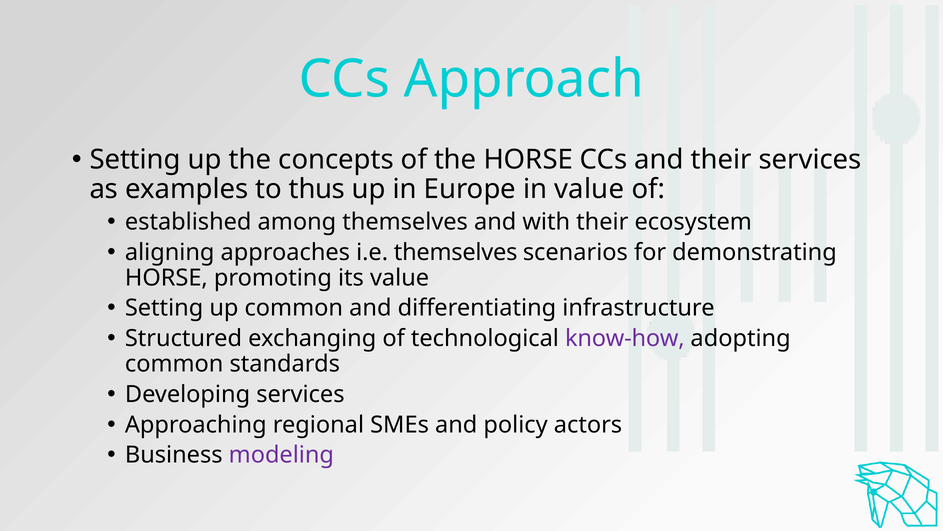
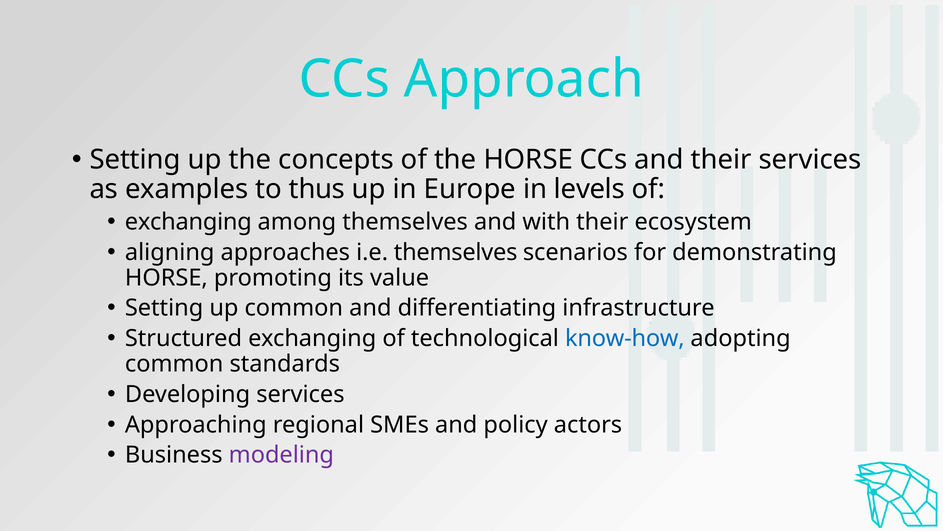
in value: value -> levels
established at (188, 222): established -> exchanging
know-how colour: purple -> blue
